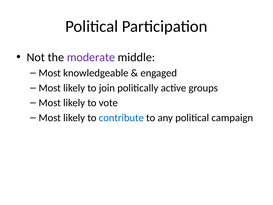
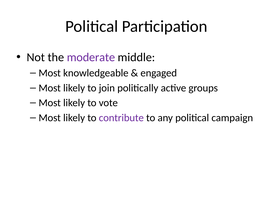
contribute colour: blue -> purple
